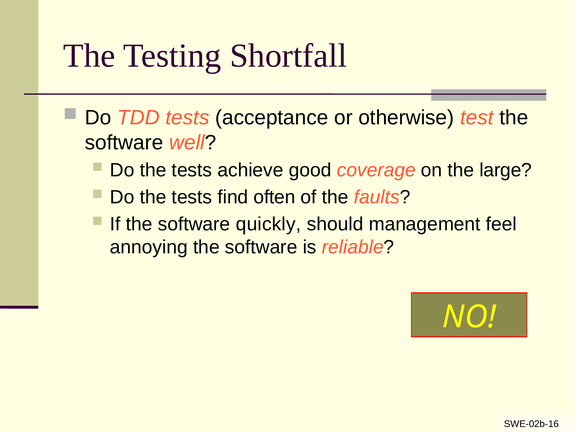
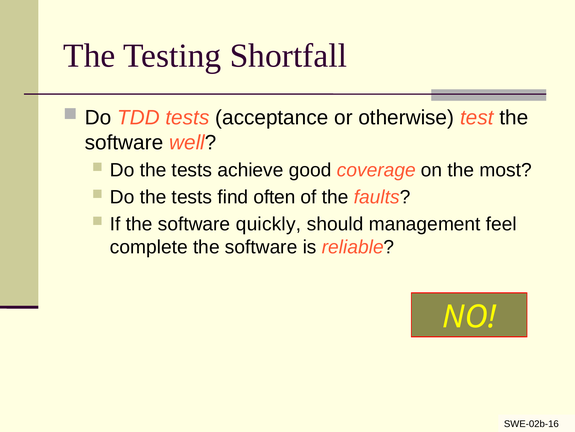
large: large -> most
annoying: annoying -> complete
